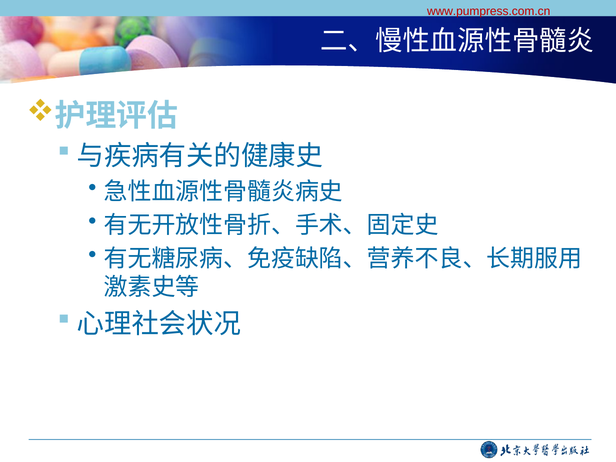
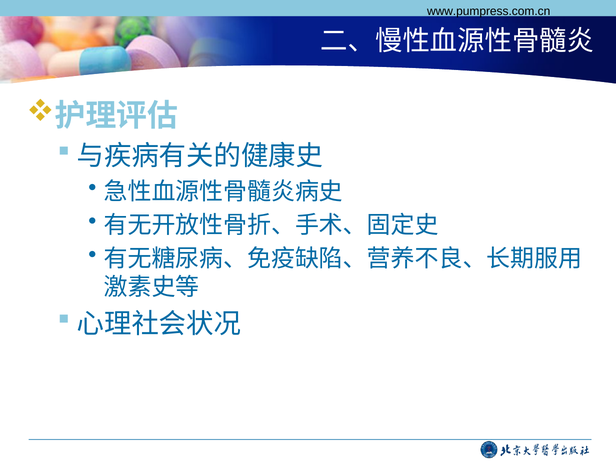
www.pumpress.com.cn colour: red -> black
